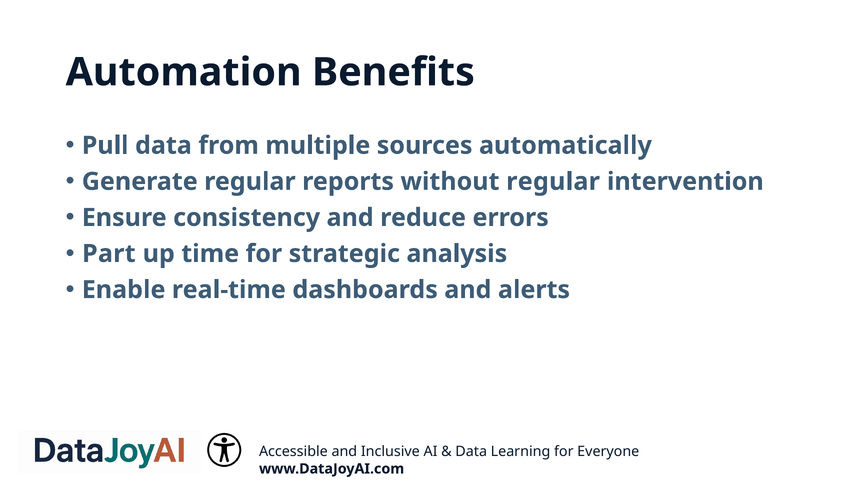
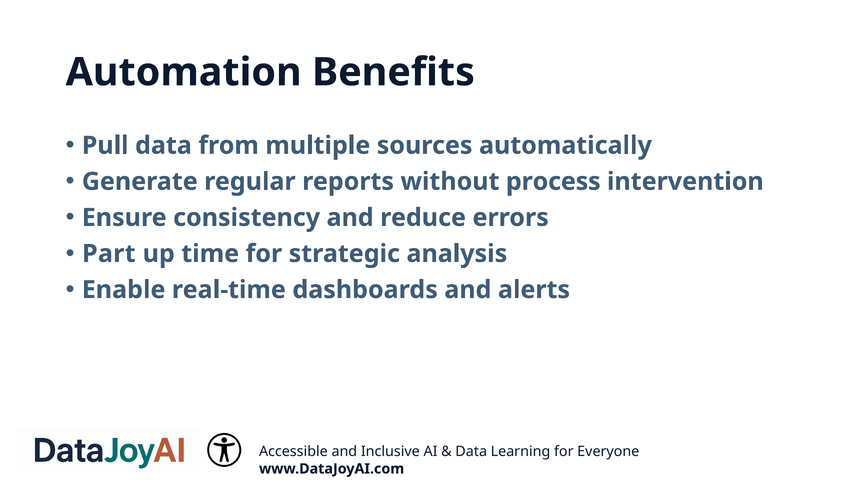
without regular: regular -> process
